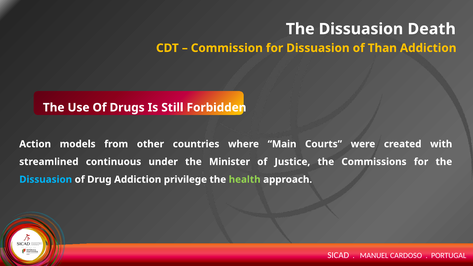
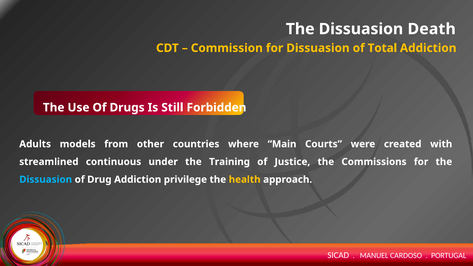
Than: Than -> Total
Action: Action -> Adults
Minister: Minister -> Training
health colour: light green -> yellow
